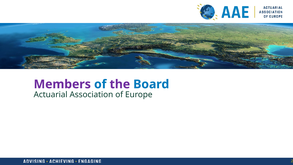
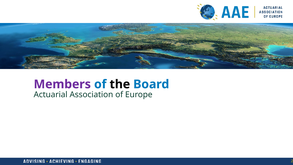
the colour: purple -> black
